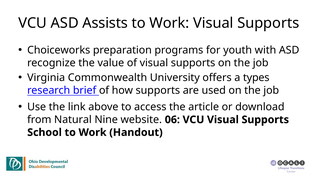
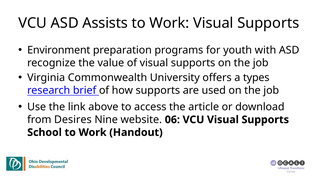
Choiceworks: Choiceworks -> Environment
Natural: Natural -> Desires
